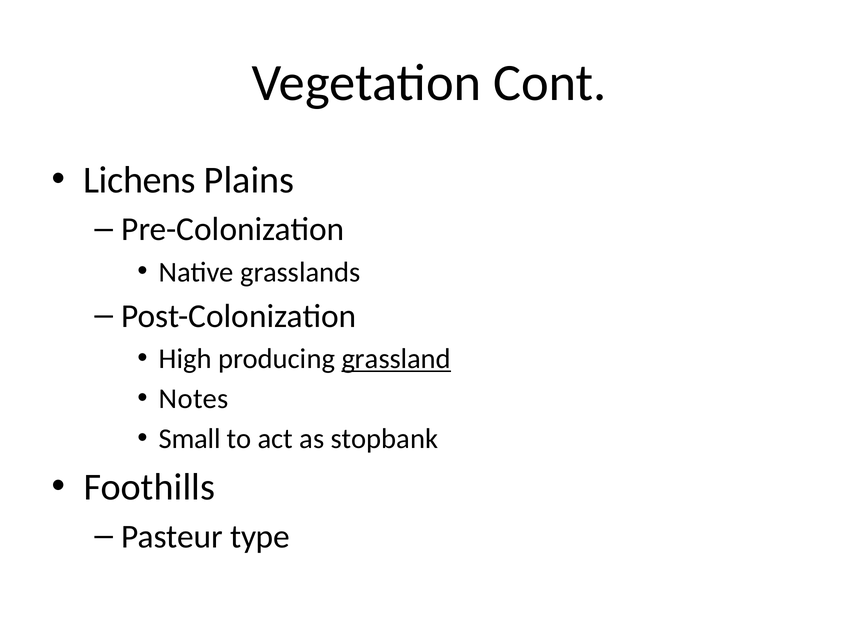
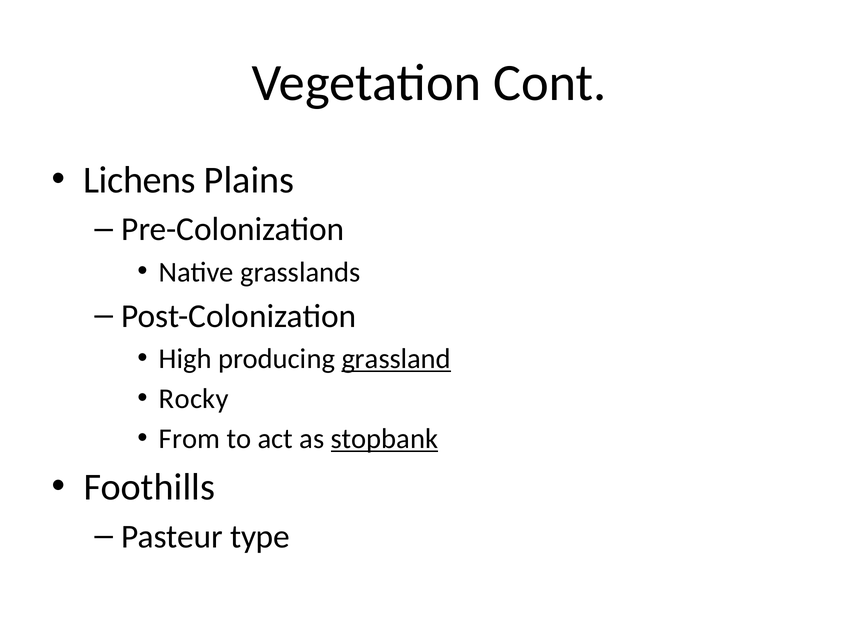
Notes: Notes -> Rocky
Small: Small -> From
stopbank underline: none -> present
